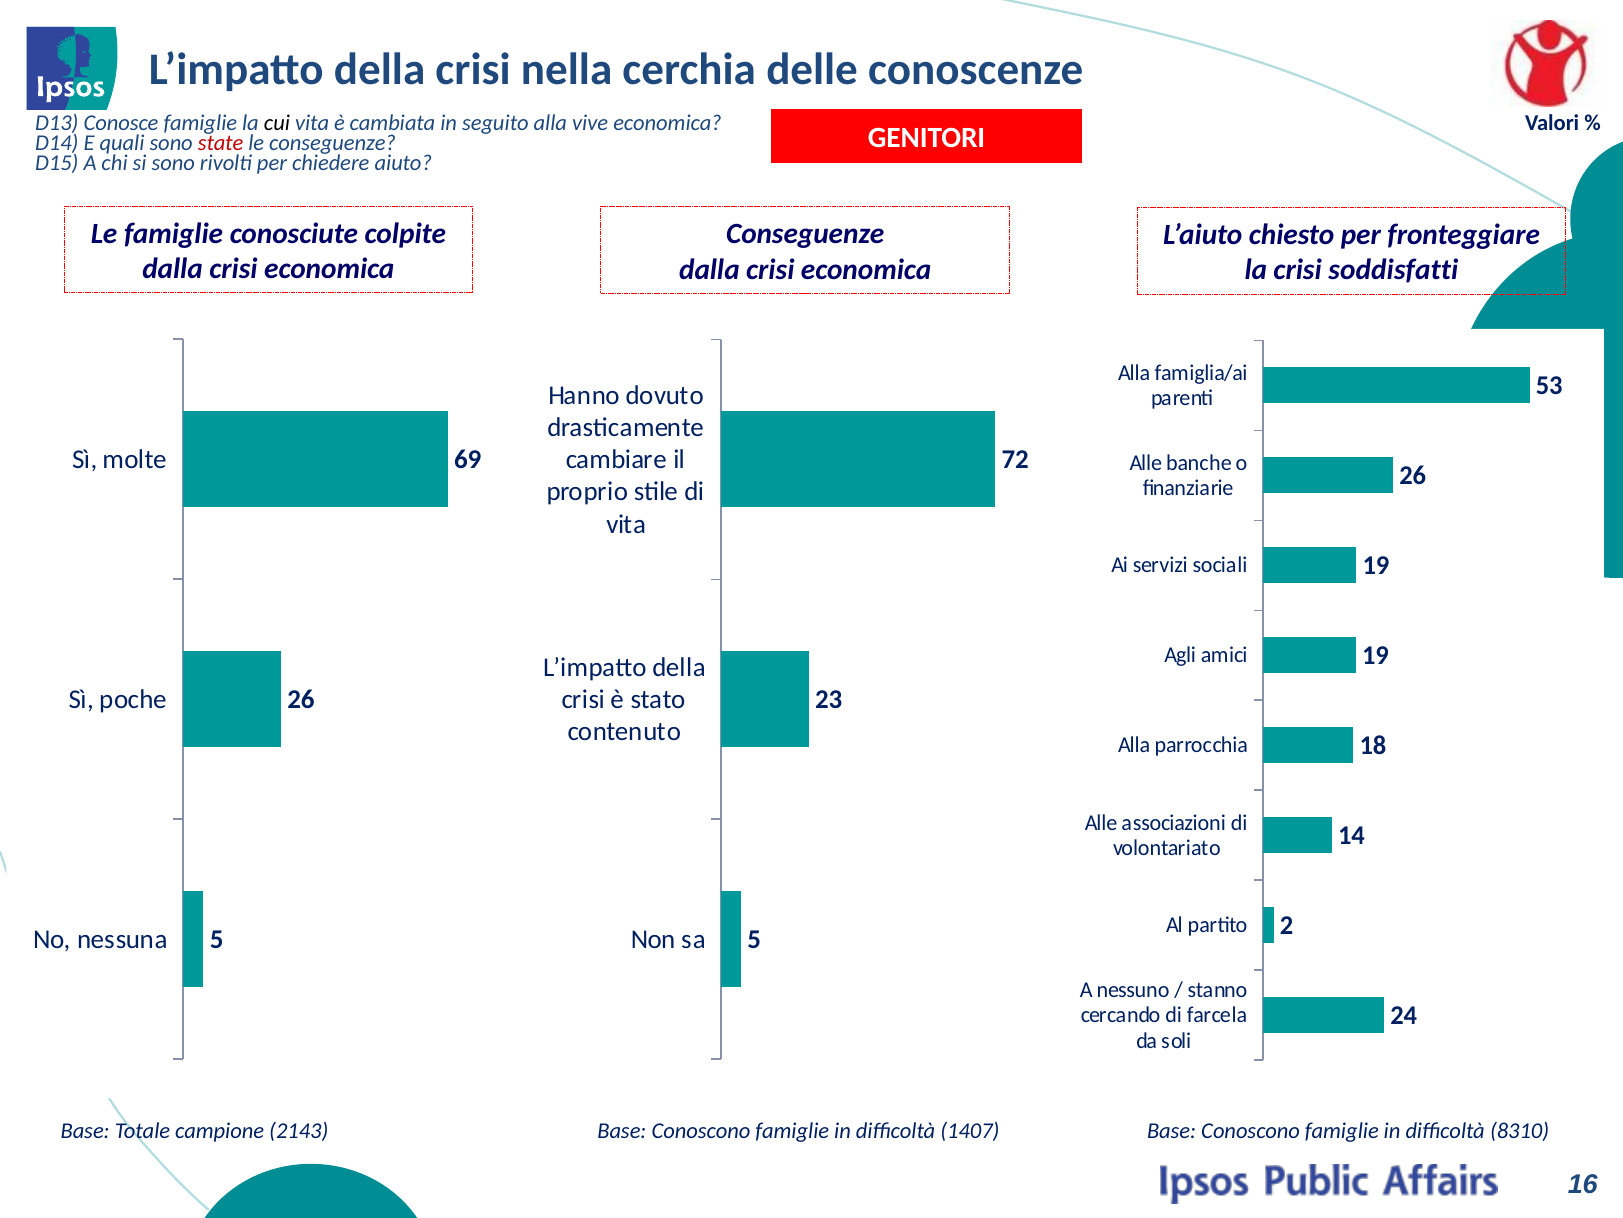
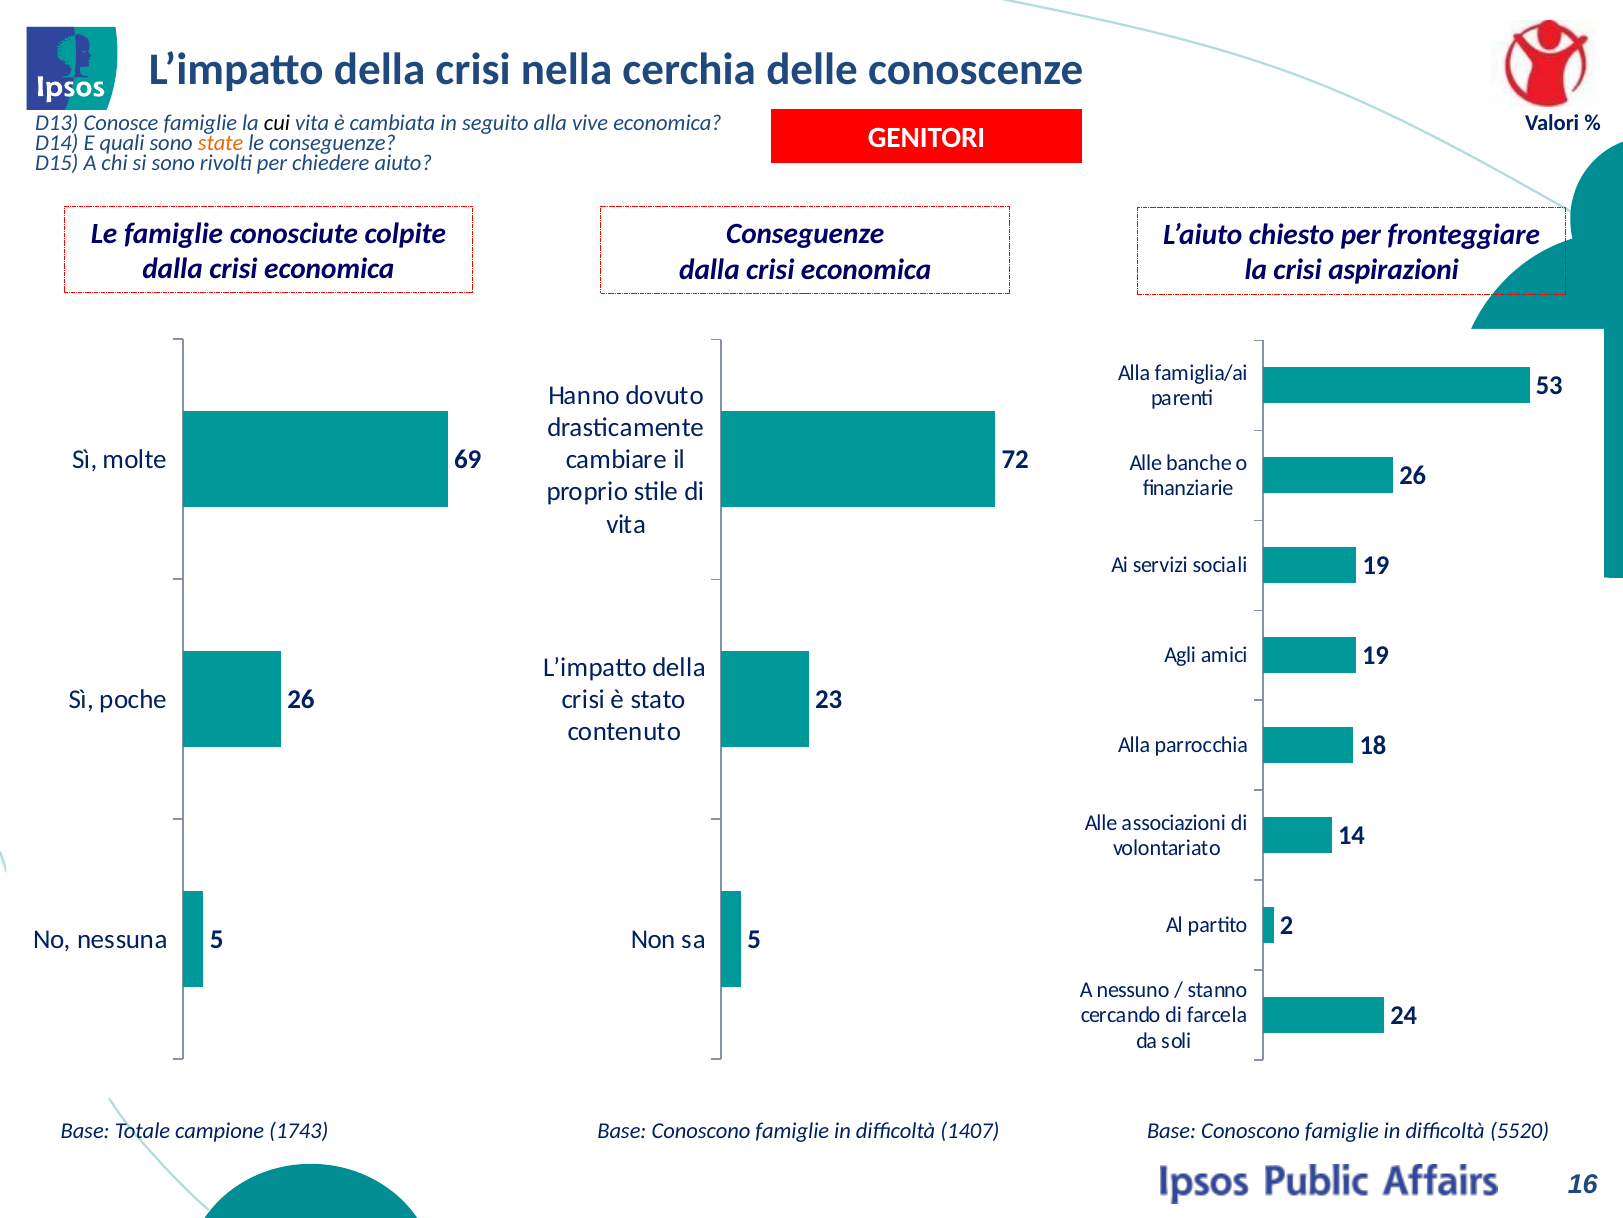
state colour: red -> orange
soddisfatti: soddisfatti -> aspirazioni
2143: 2143 -> 1743
8310: 8310 -> 5520
